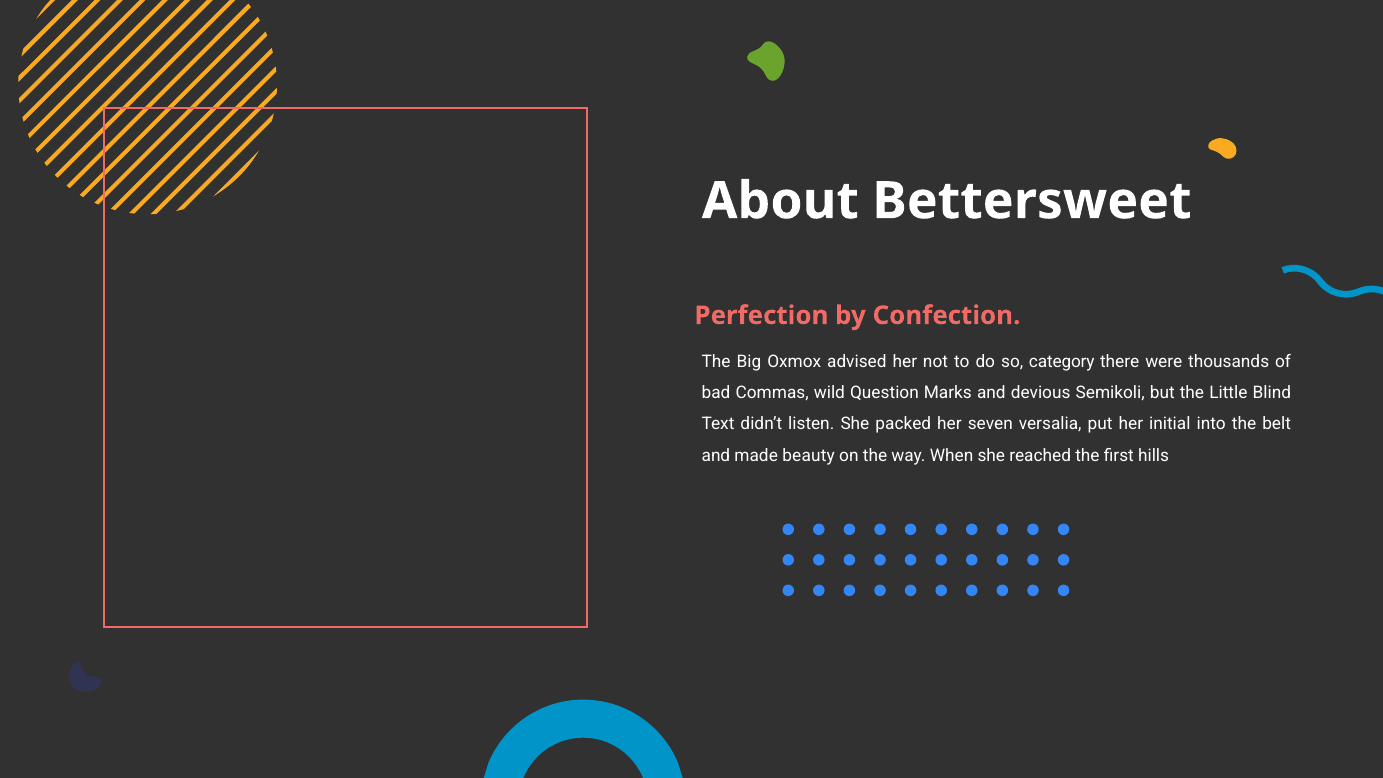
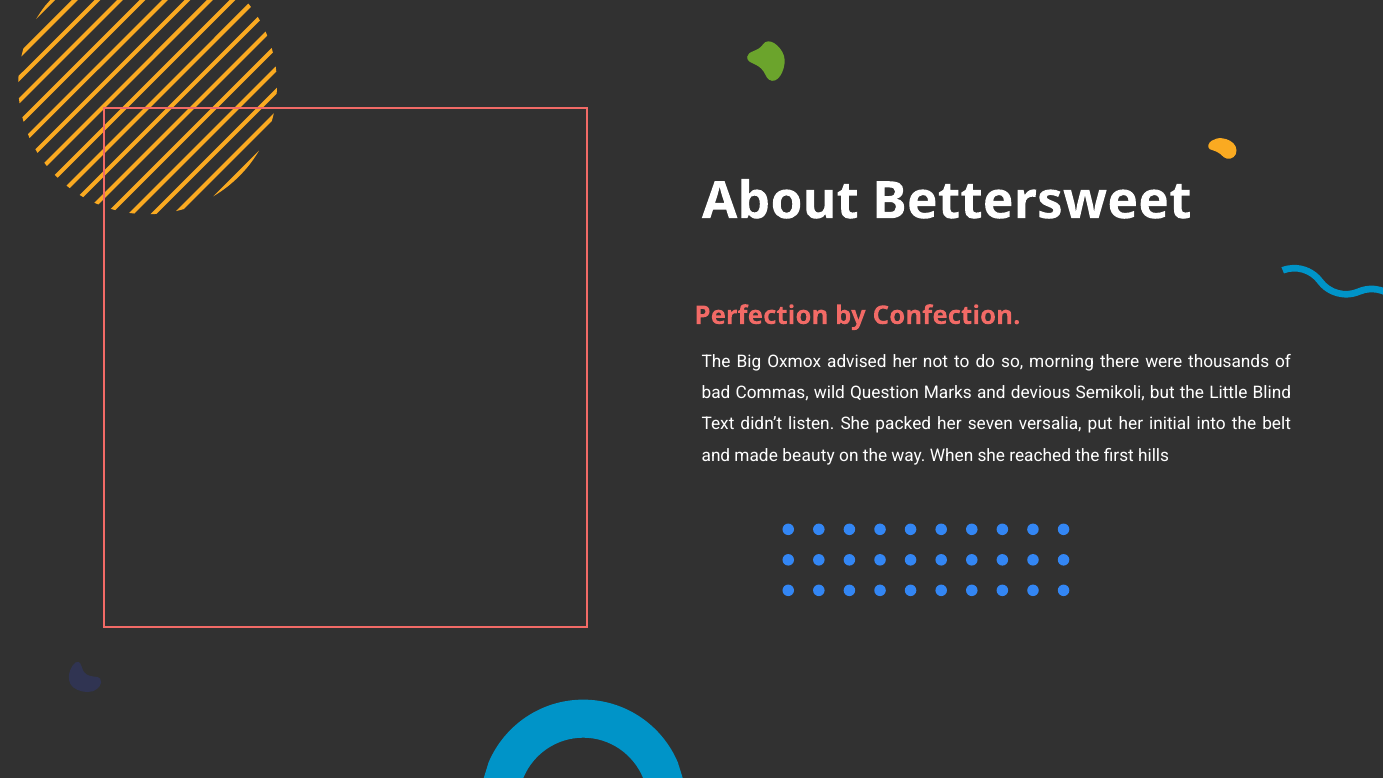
category: category -> morning
